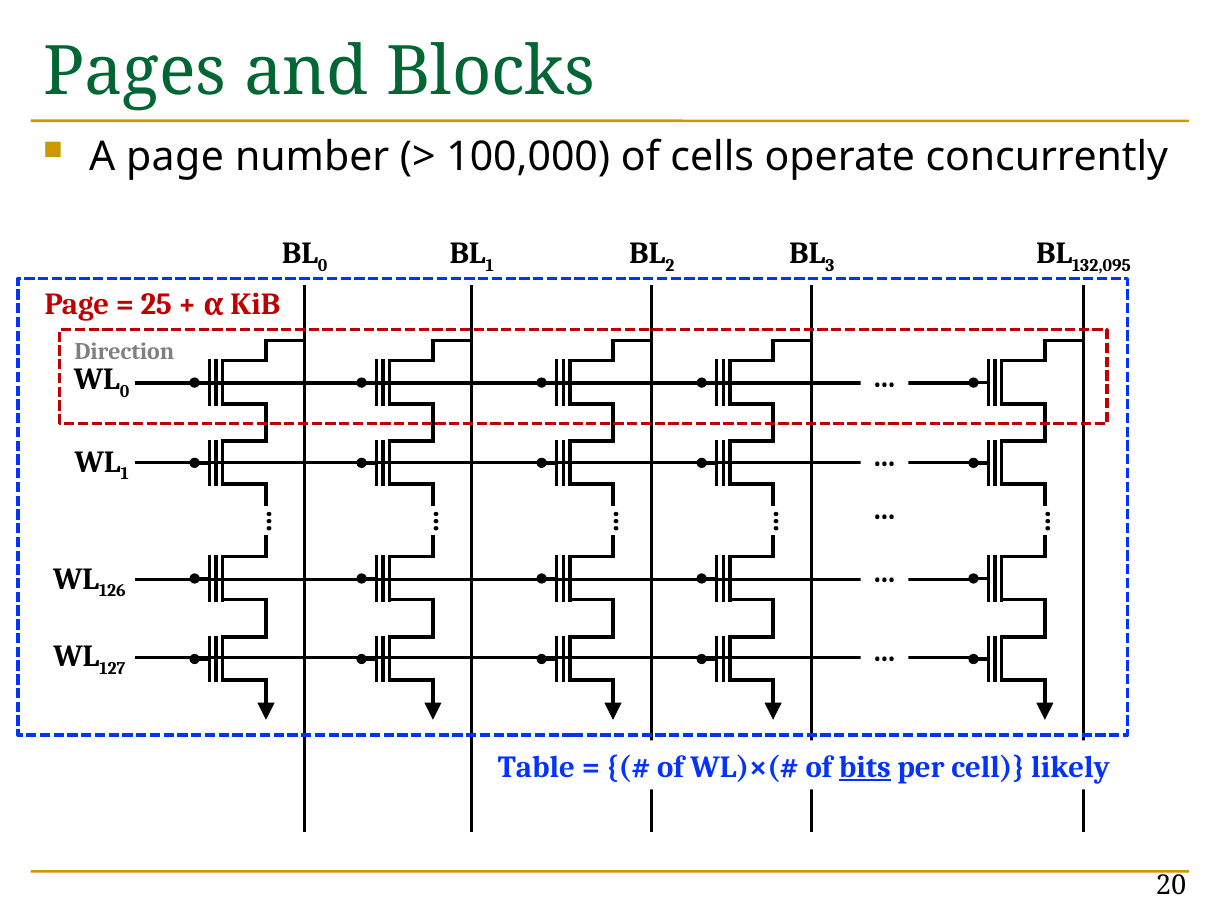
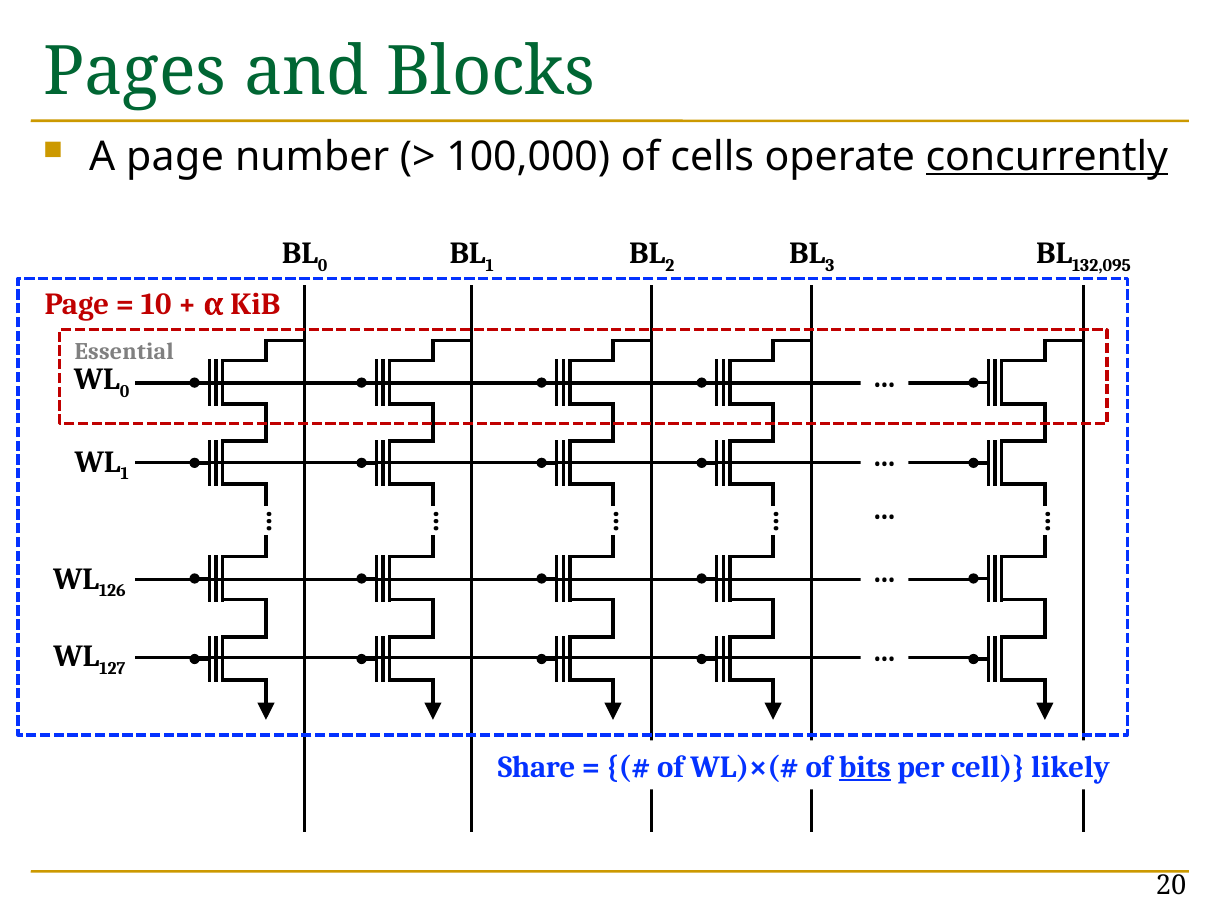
concurrently underline: none -> present
25: 25 -> 10
Direction: Direction -> Essential
Table: Table -> Share
